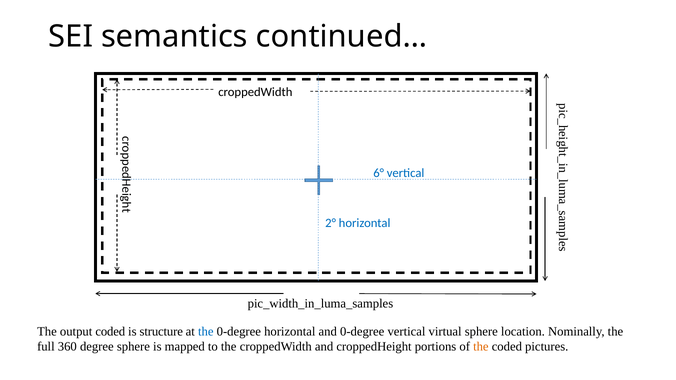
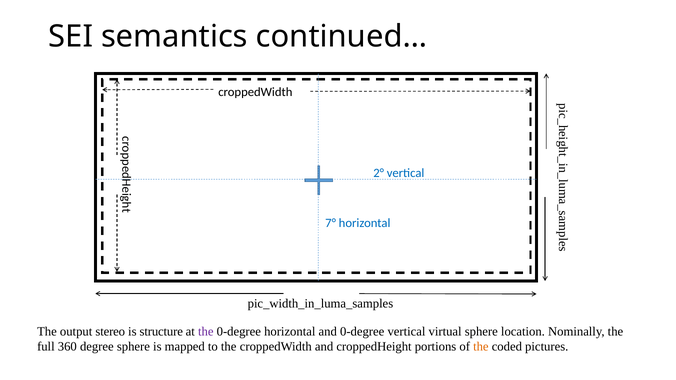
6°: 6° -> 2°
2°: 2° -> 7°
output coded: coded -> stereo
the at (206, 332) colour: blue -> purple
